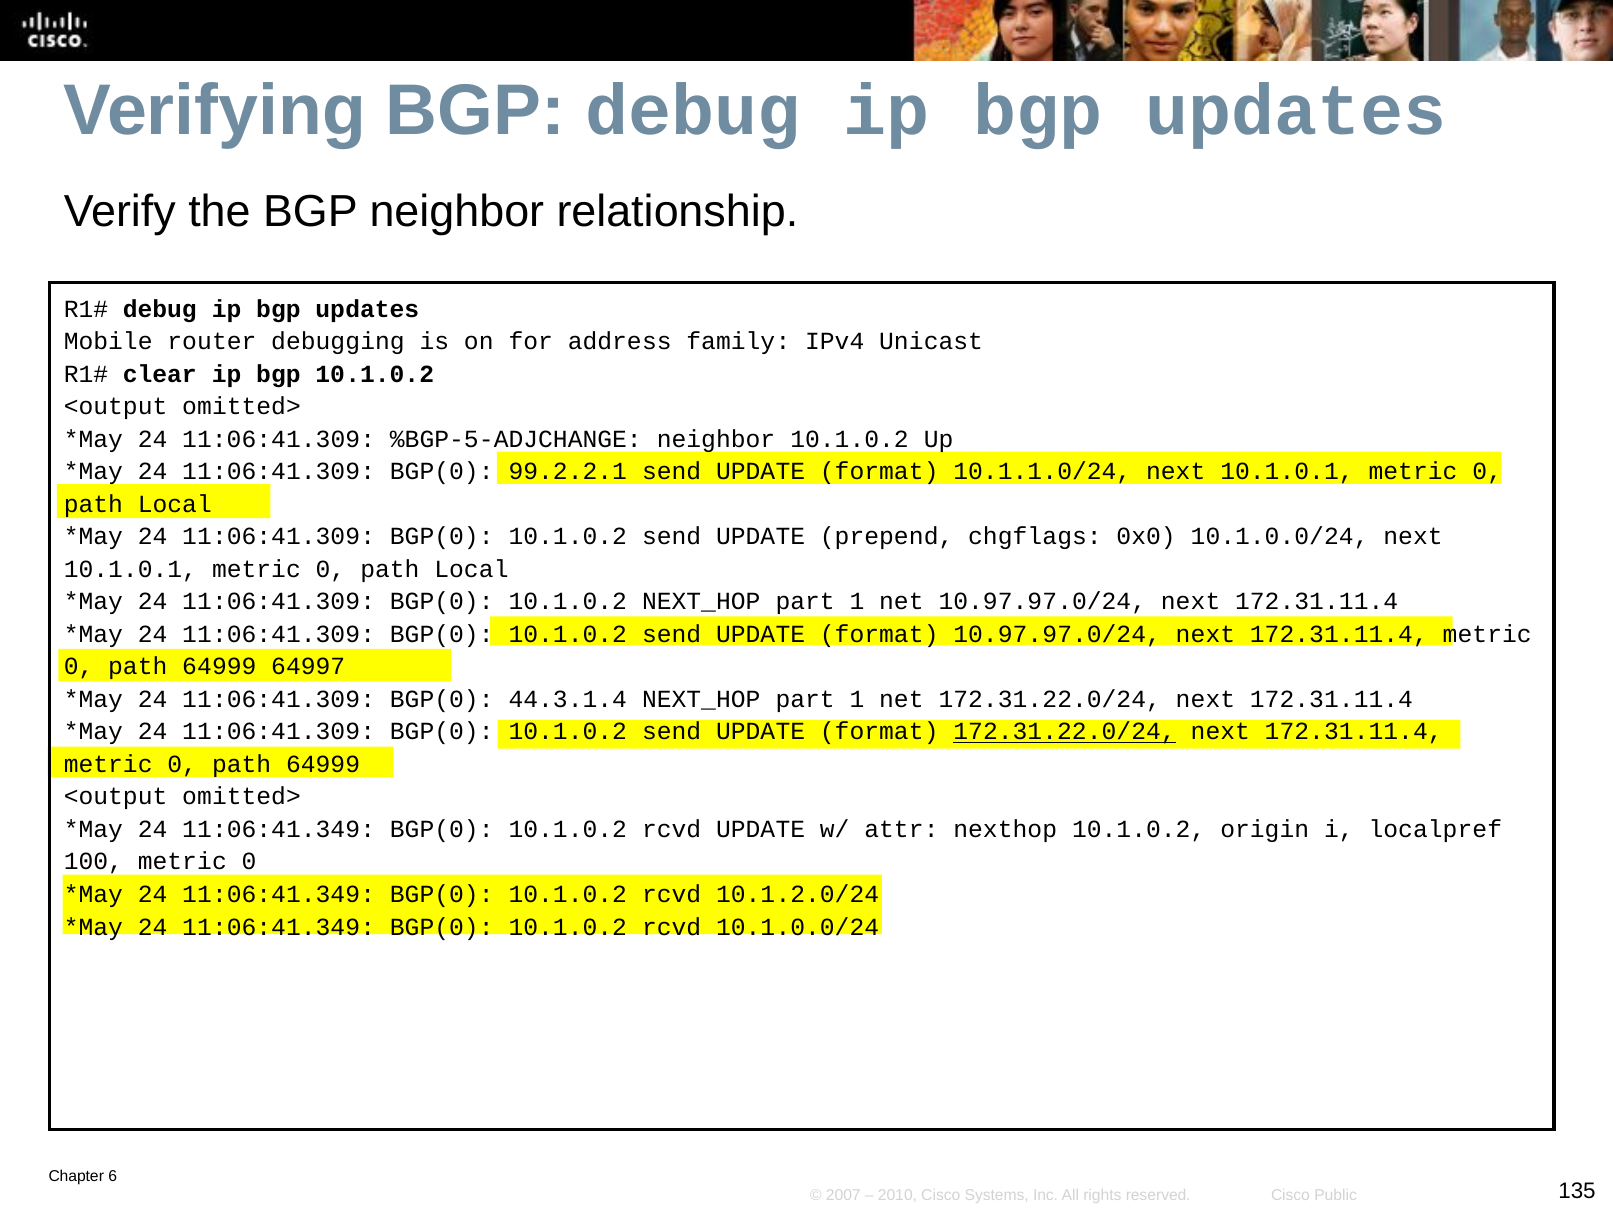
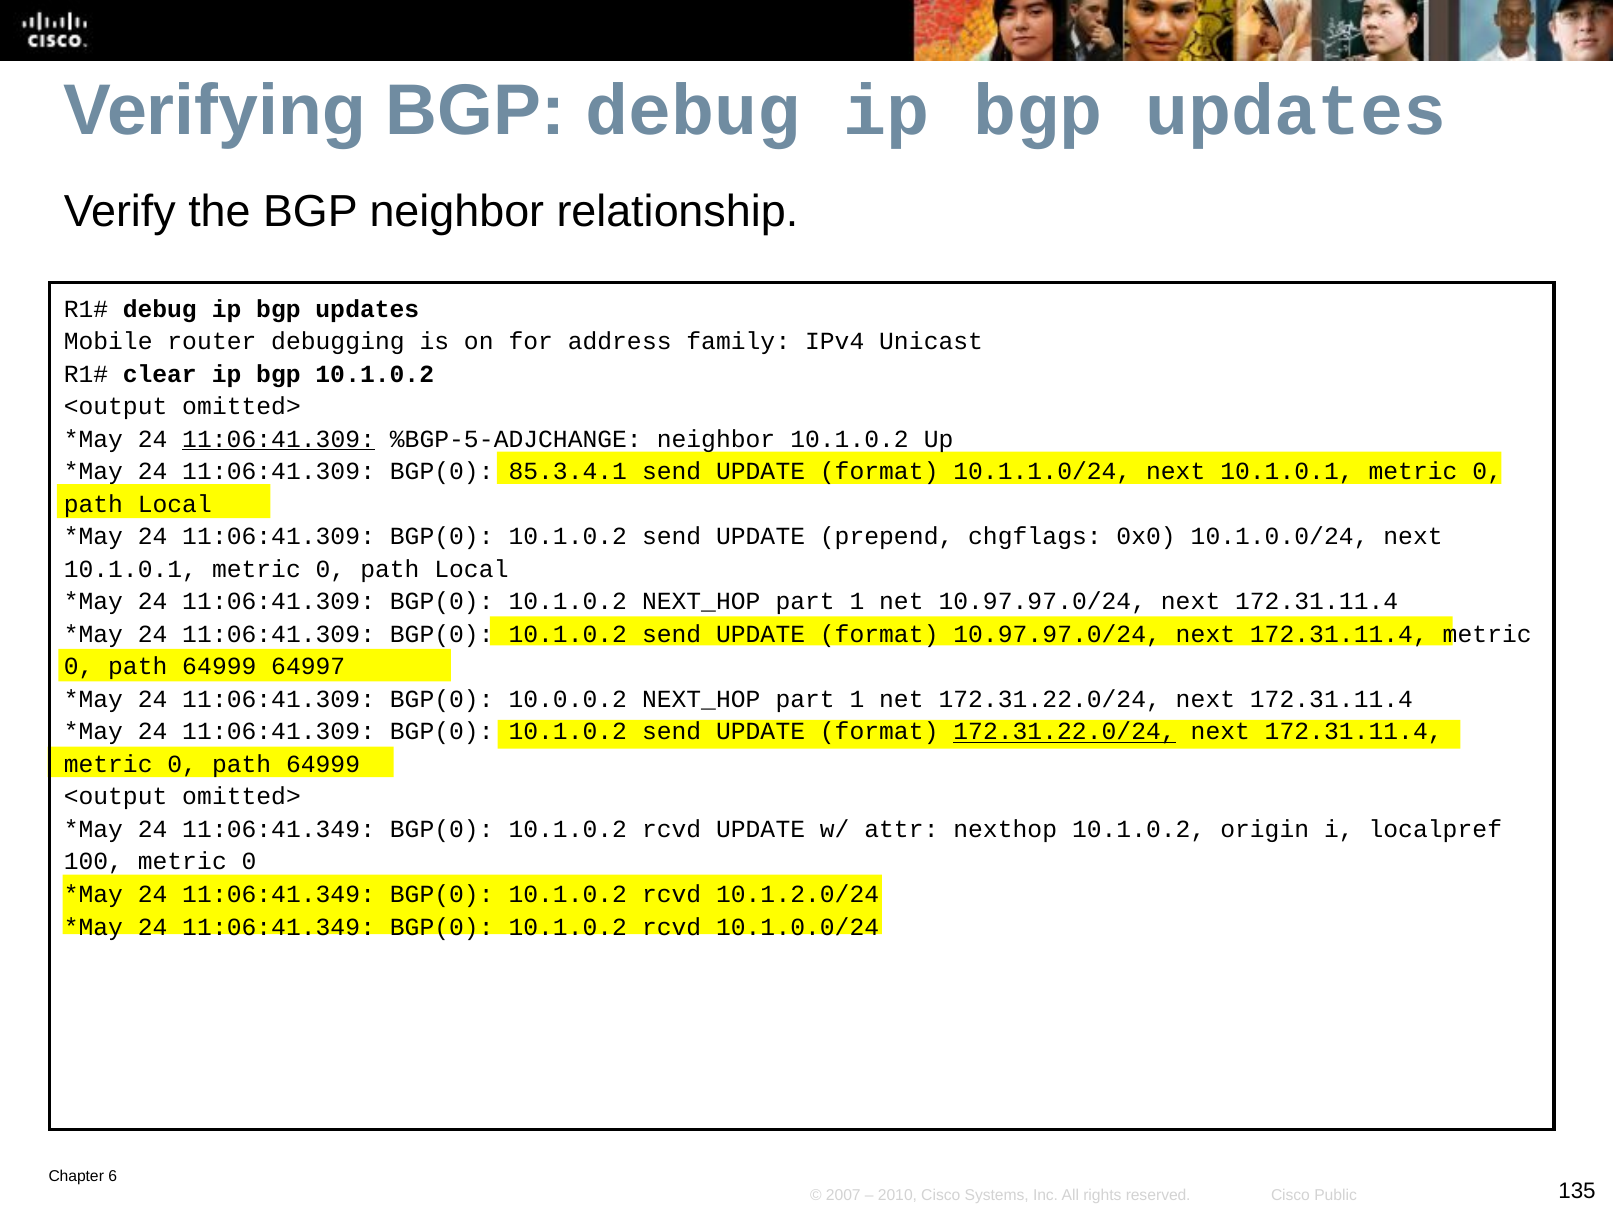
11:06:41.309 at (279, 439) underline: none -> present
99.2.2.1: 99.2.2.1 -> 85.3.4.1
44.3.1.4: 44.3.1.4 -> 10.0.0.2
